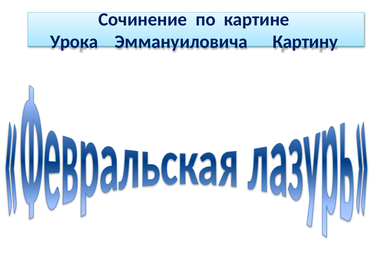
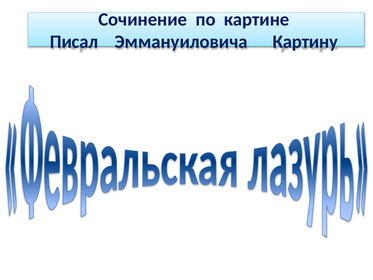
Урока: Урока -> Писал
